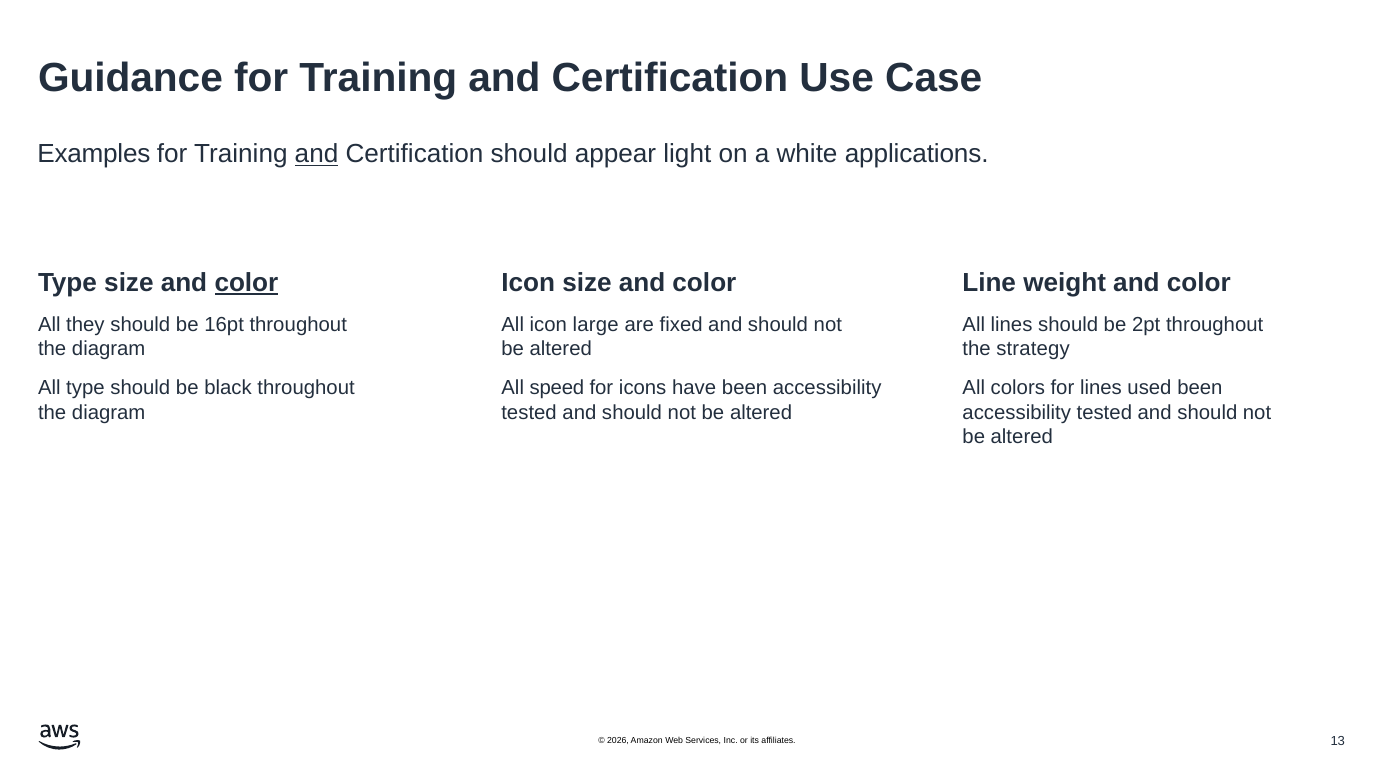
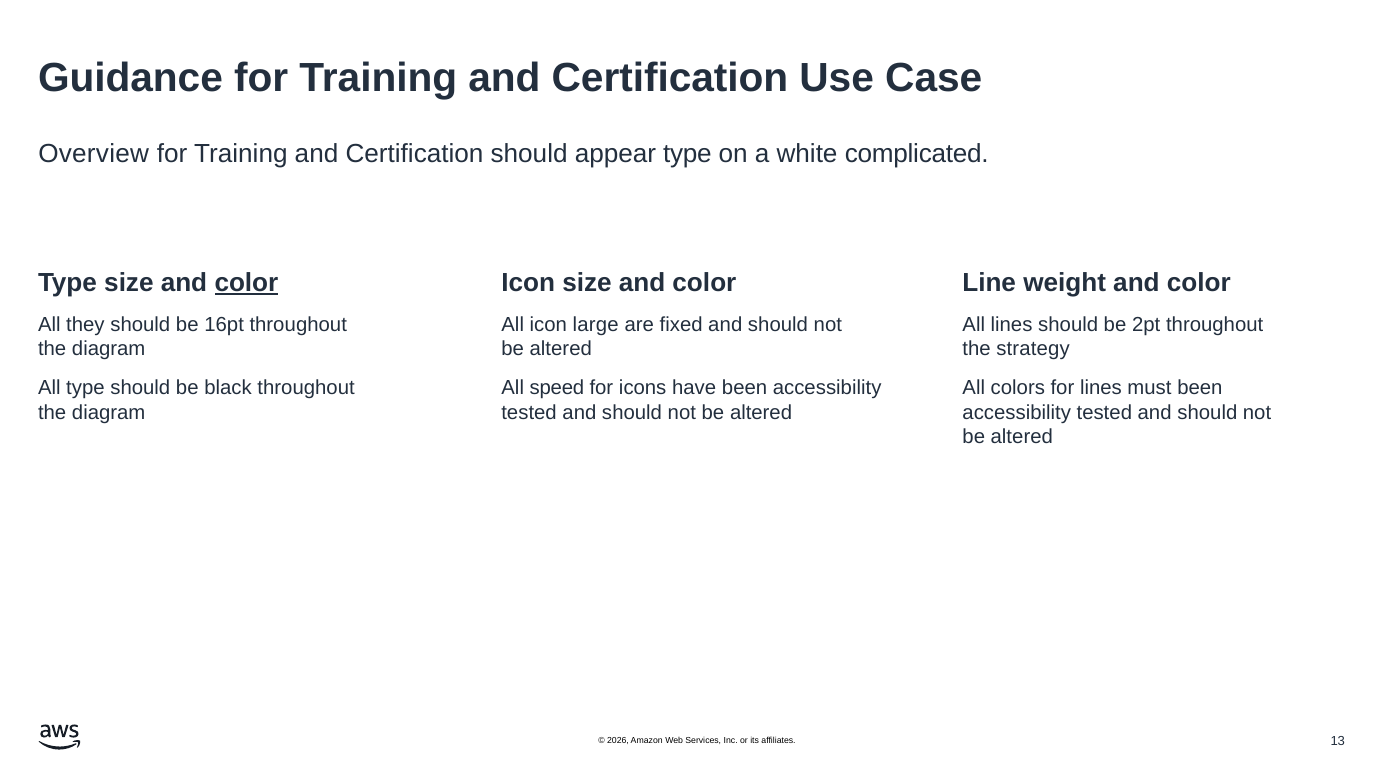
Examples: Examples -> Overview
and at (317, 154) underline: present -> none
appear light: light -> type
applications: applications -> complicated
used: used -> must
